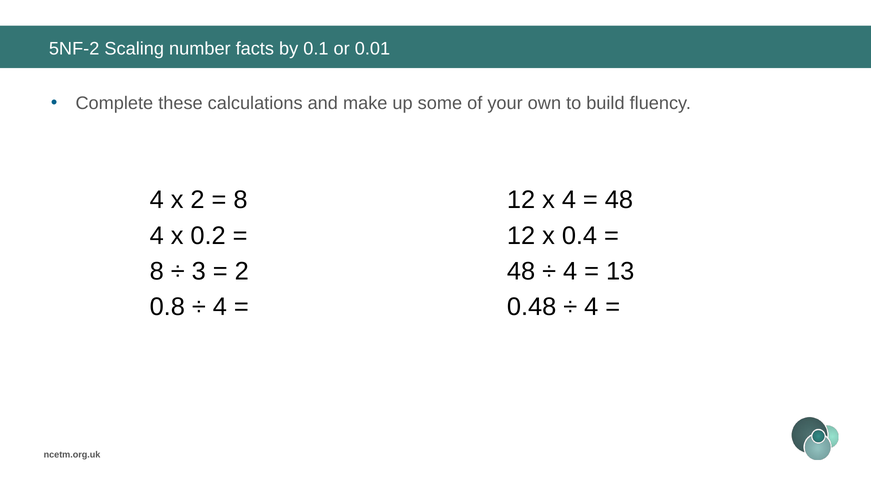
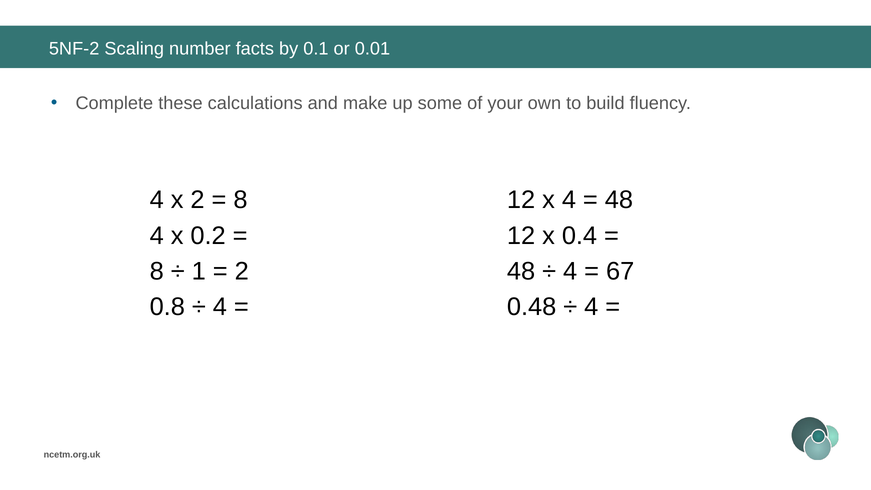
3: 3 -> 1
13: 13 -> 67
